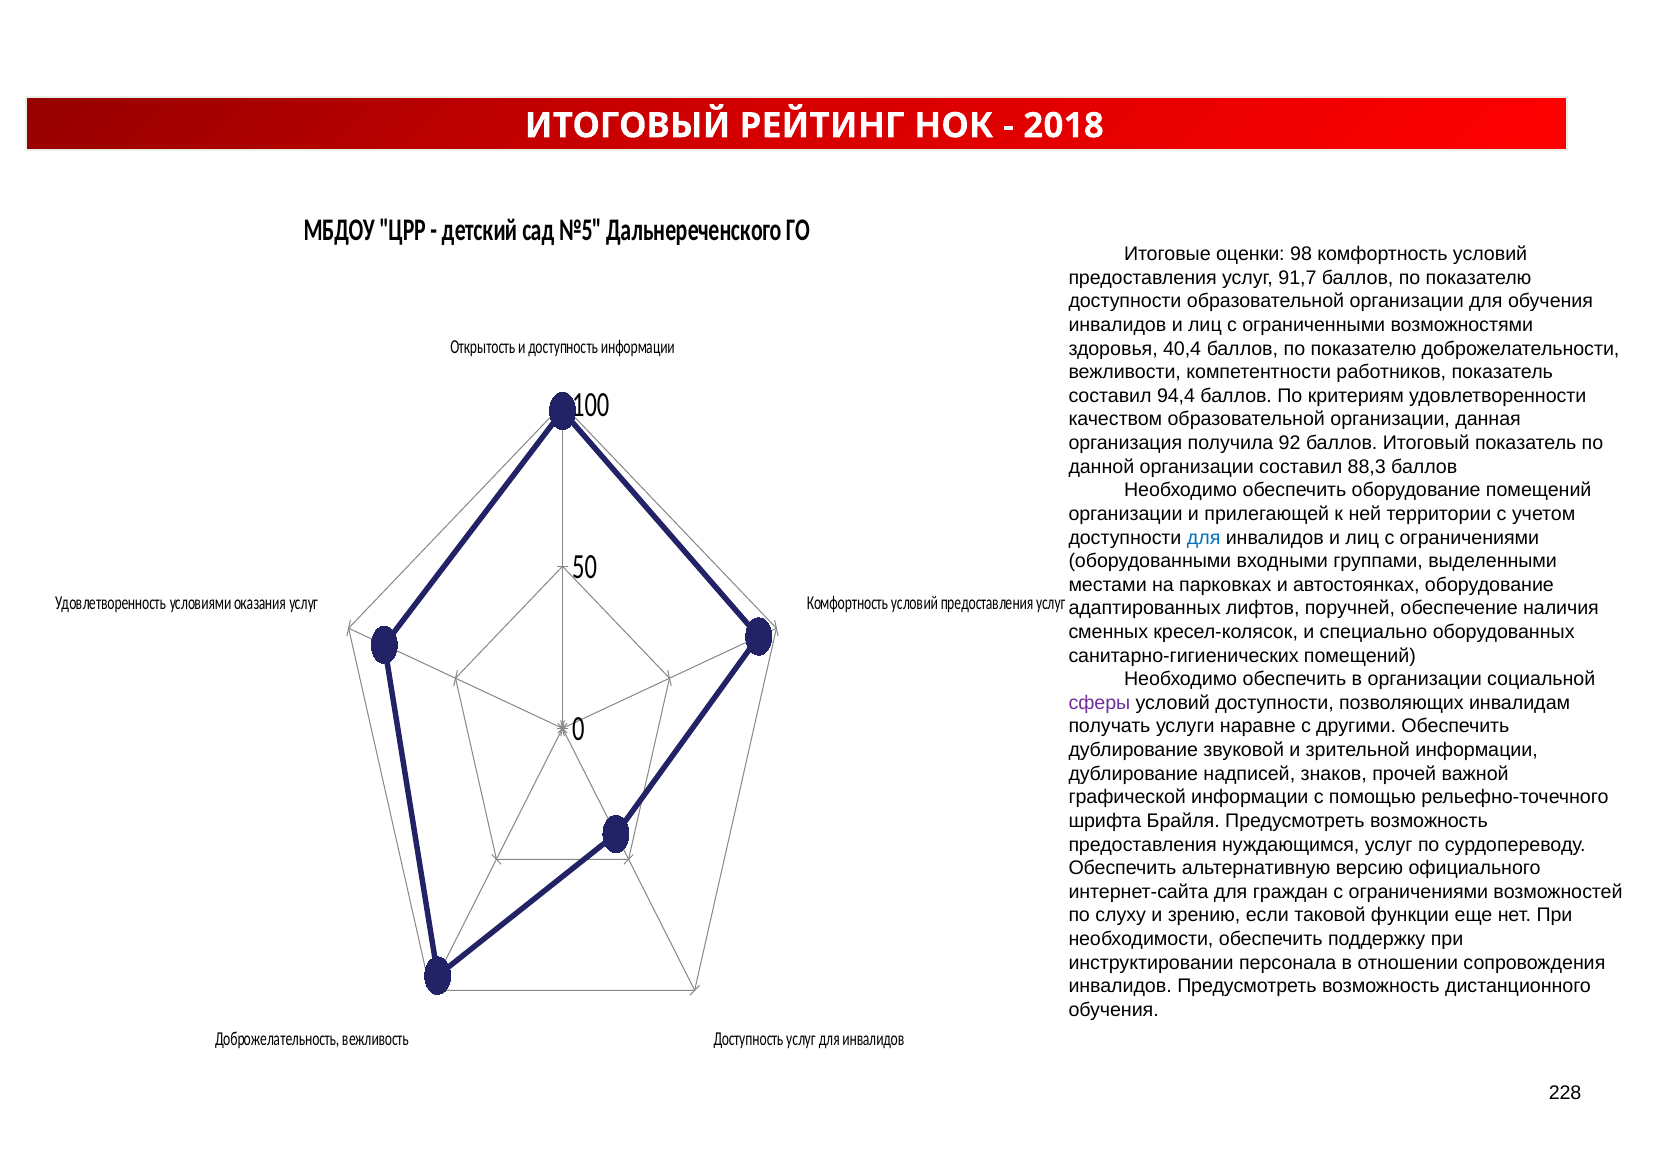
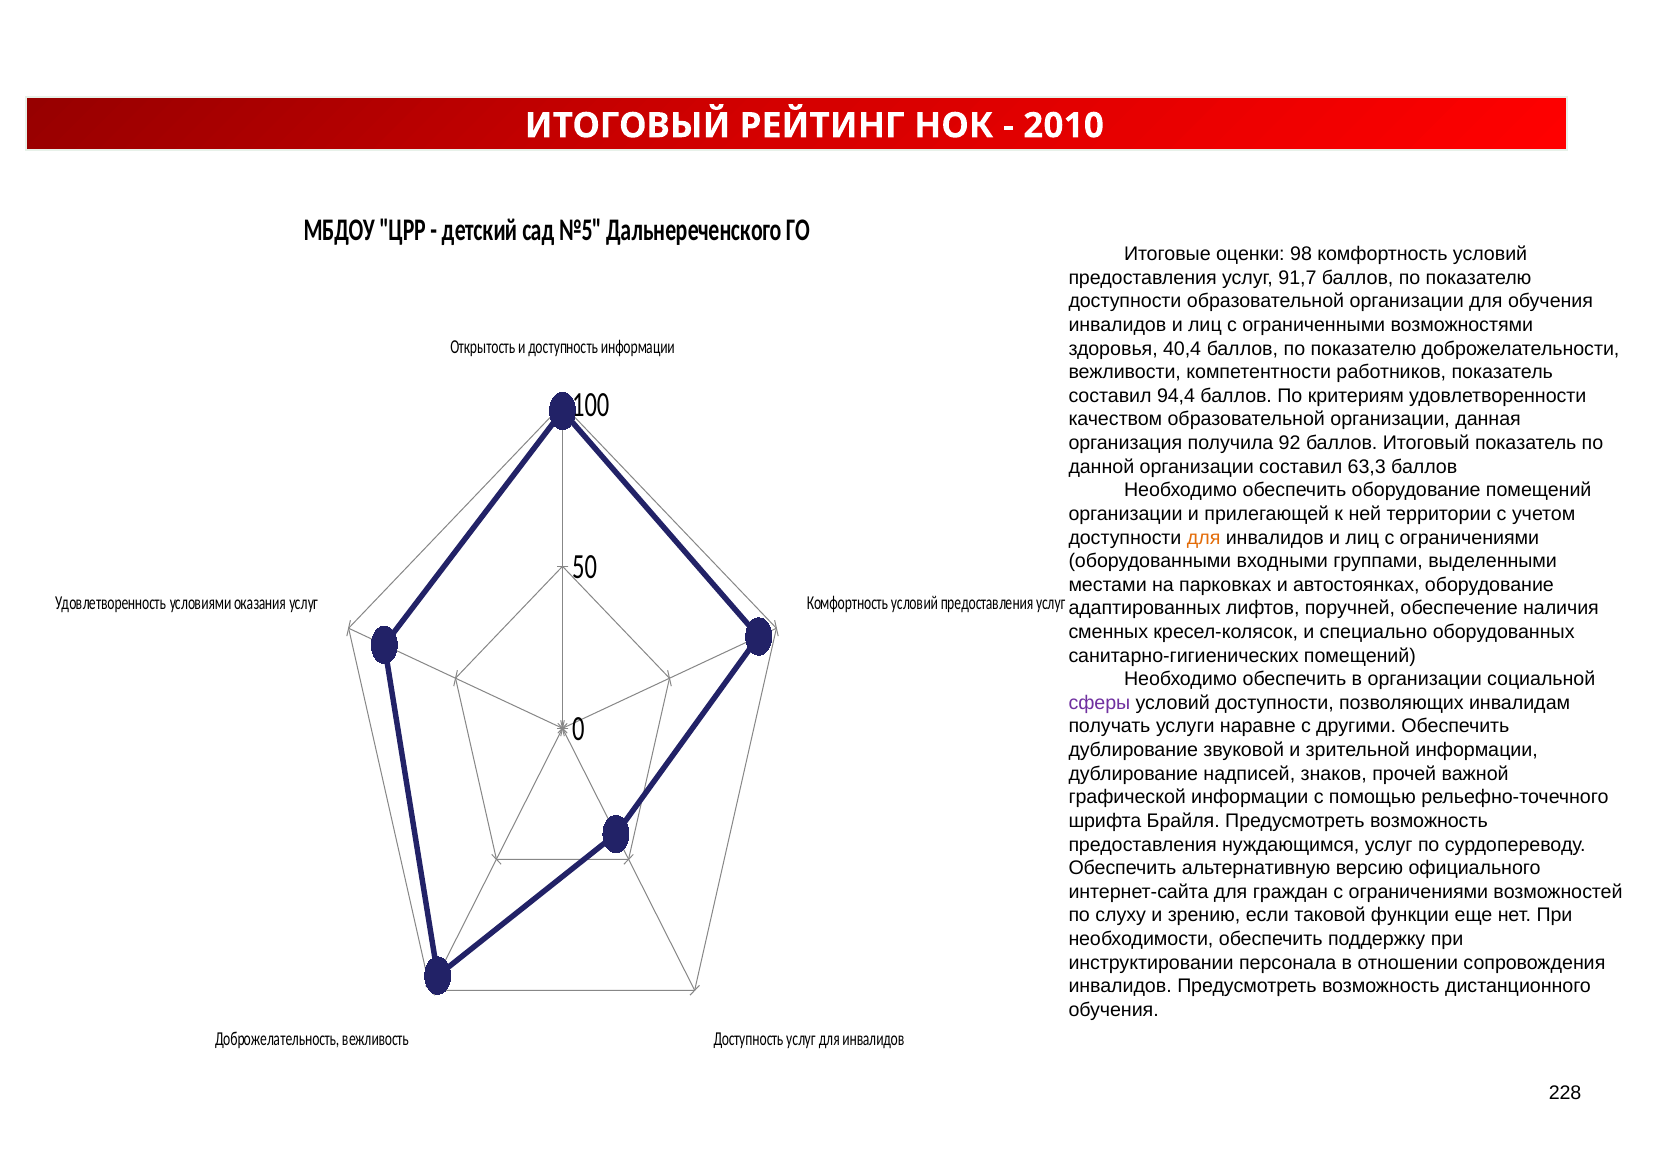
2018: 2018 -> 2010
88,3: 88,3 -> 63,3
для at (1204, 538) colour: blue -> orange
